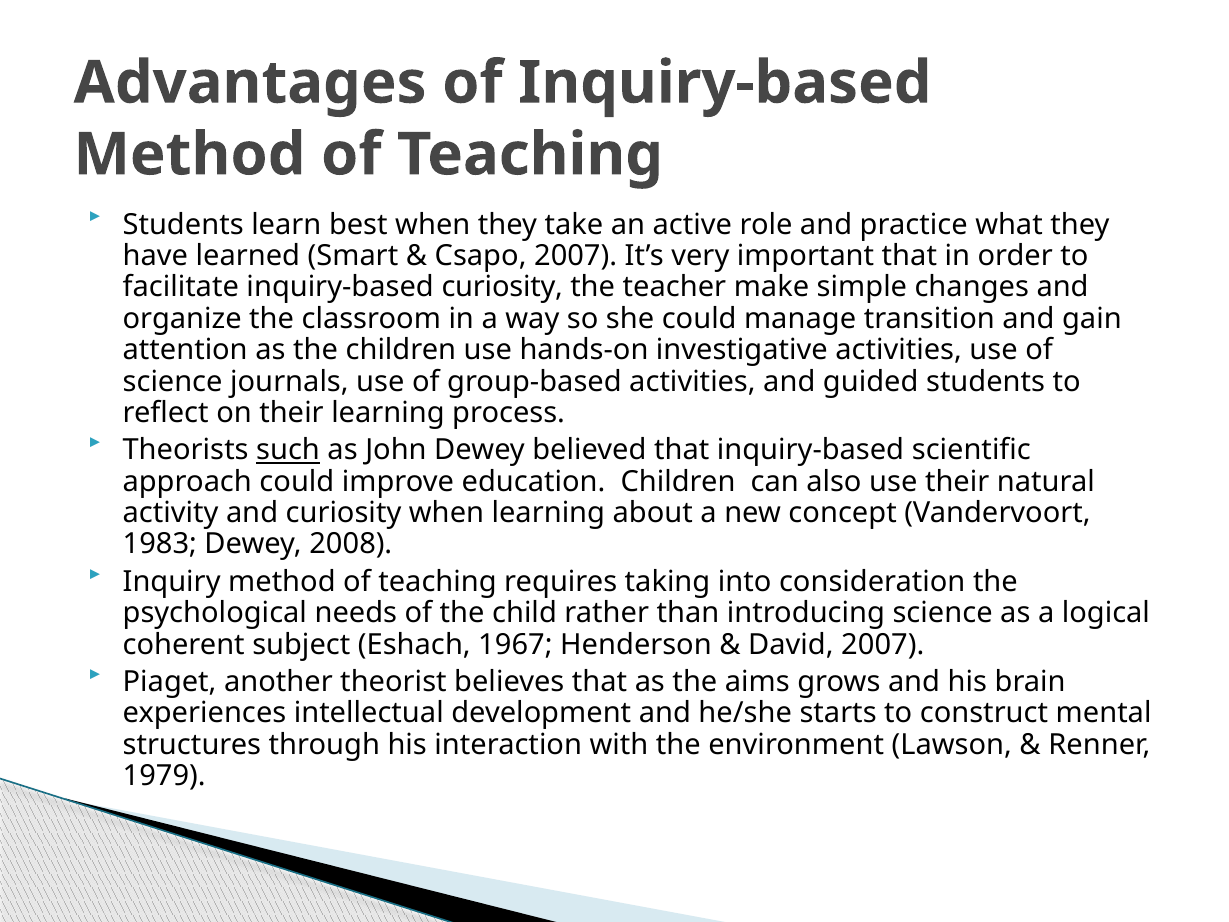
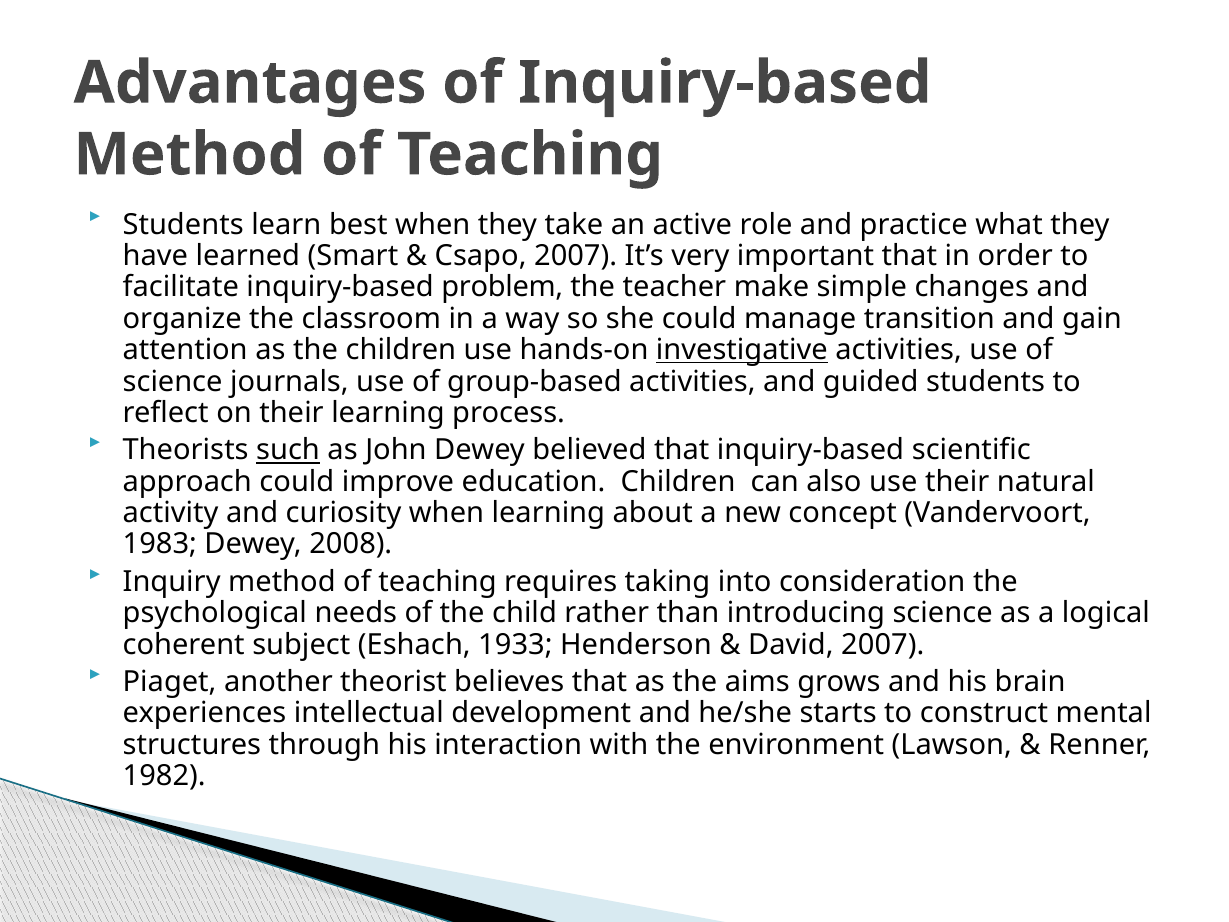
inquiry-based curiosity: curiosity -> problem
investigative underline: none -> present
1967: 1967 -> 1933
1979: 1979 -> 1982
